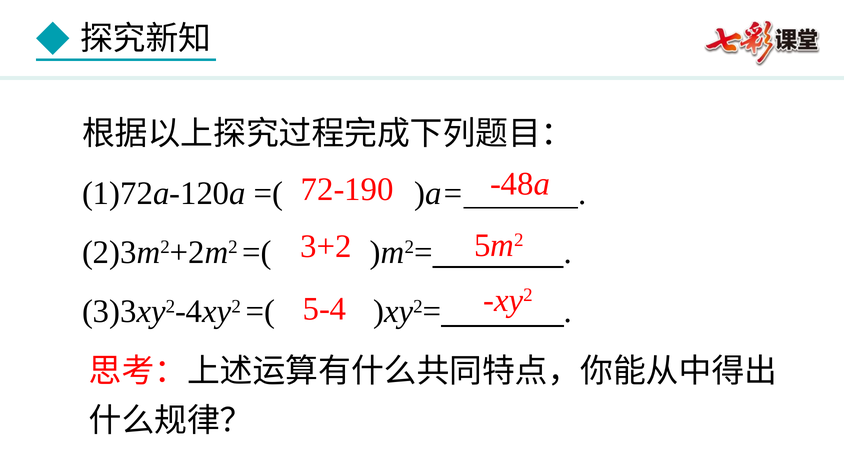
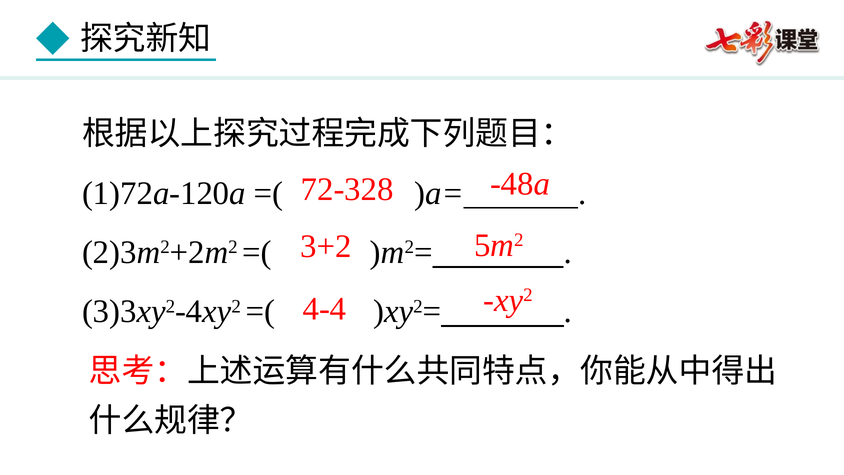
72-190: 72-190 -> 72-328
5-4: 5-4 -> 4-4
